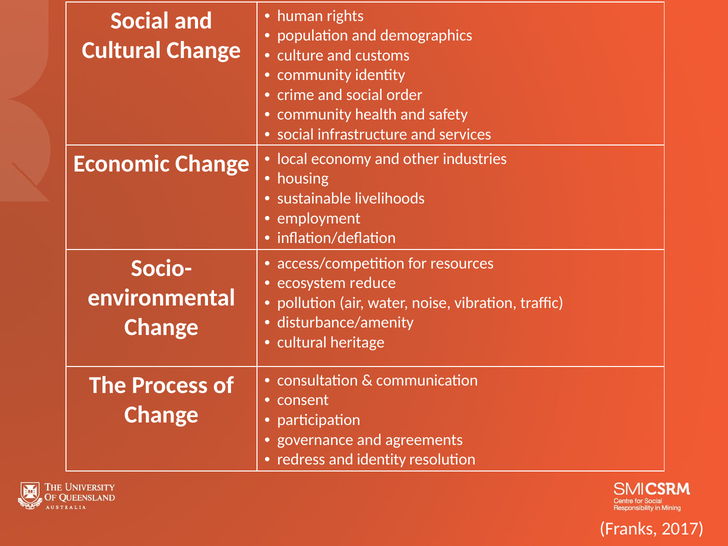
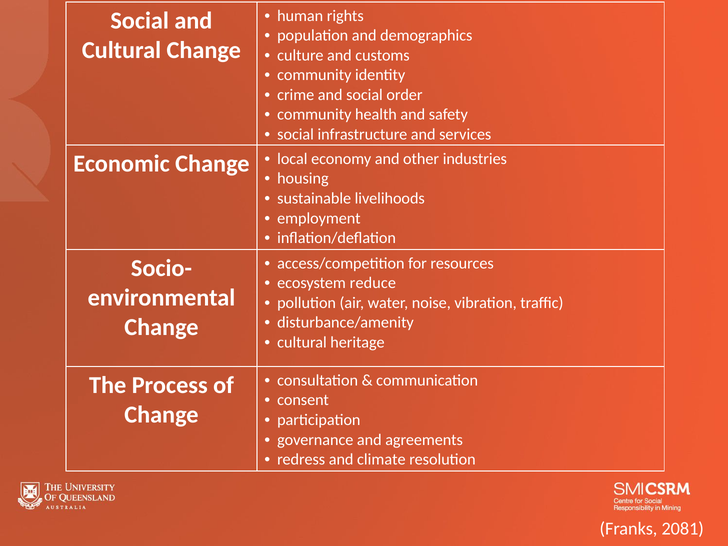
and identity: identity -> climate
2017: 2017 -> 2081
